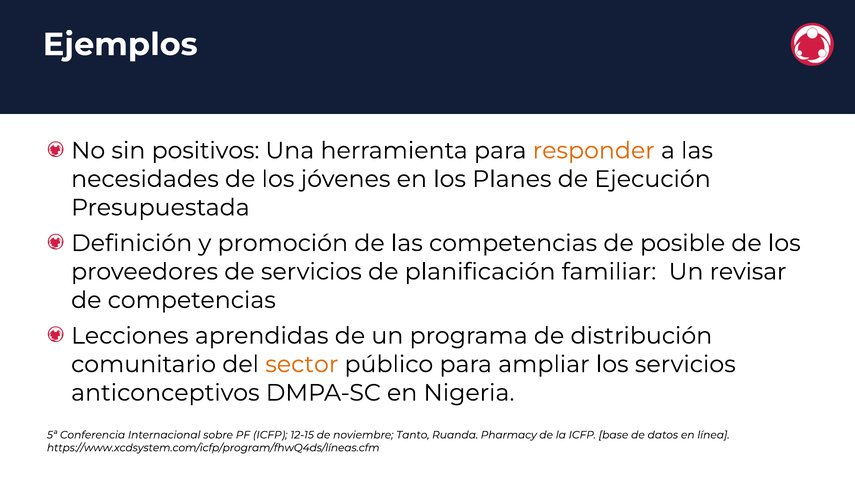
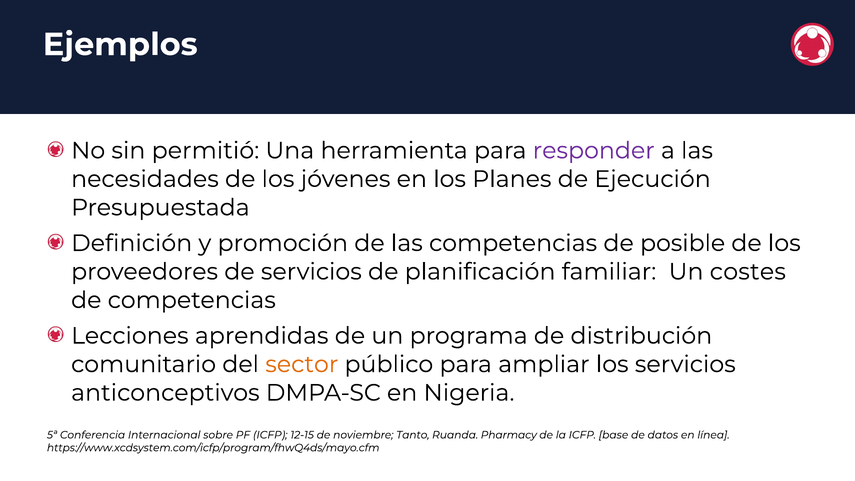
positivos: positivos -> permitió
responder colour: orange -> purple
revisar: revisar -> costes
https://www.xcdsystem.com/icfp/program/fhwQ4ds/líneas.cfm: https://www.xcdsystem.com/icfp/program/fhwQ4ds/líneas.cfm -> https://www.xcdsystem.com/icfp/program/fhwQ4ds/mayo.cfm
